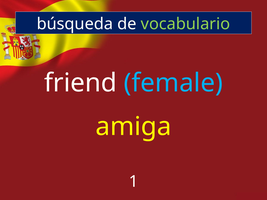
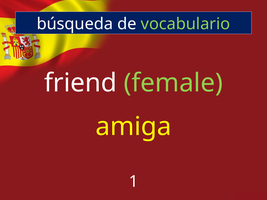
female colour: light blue -> light green
